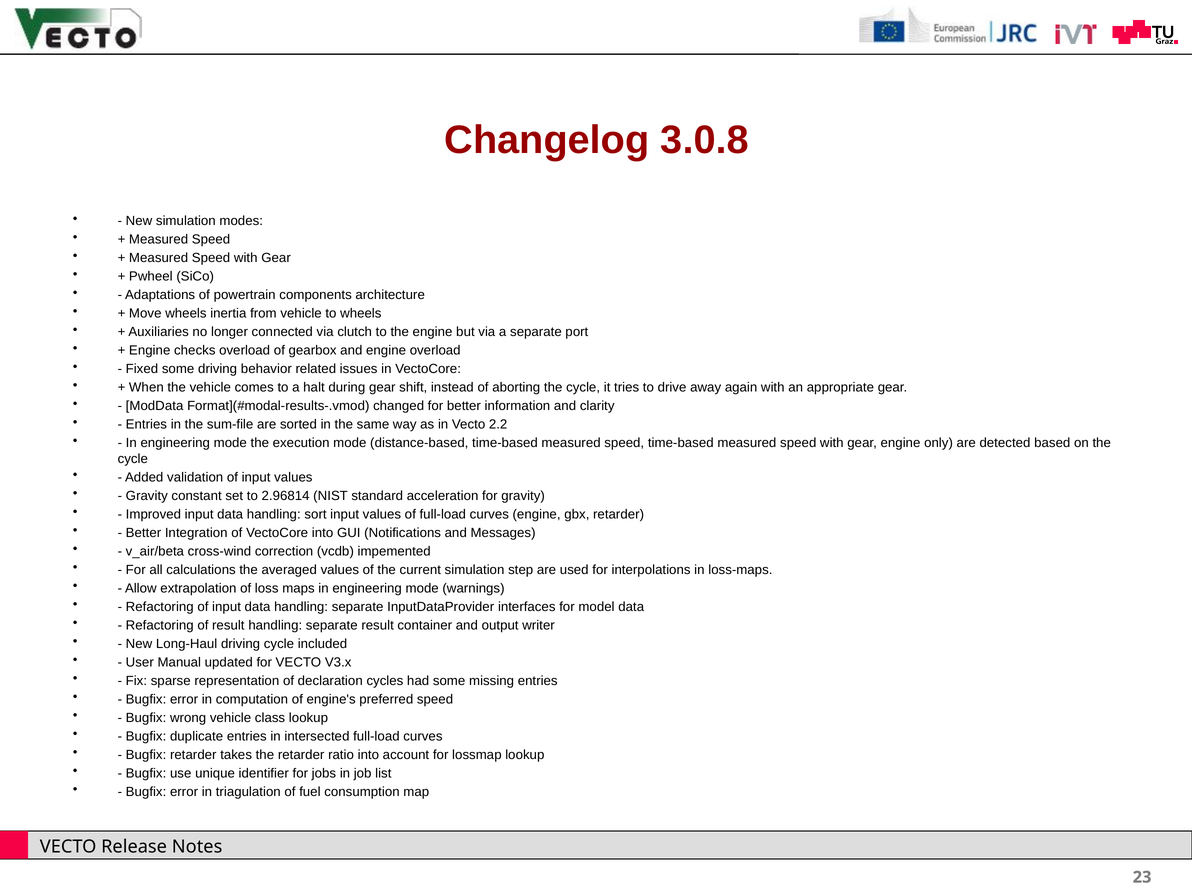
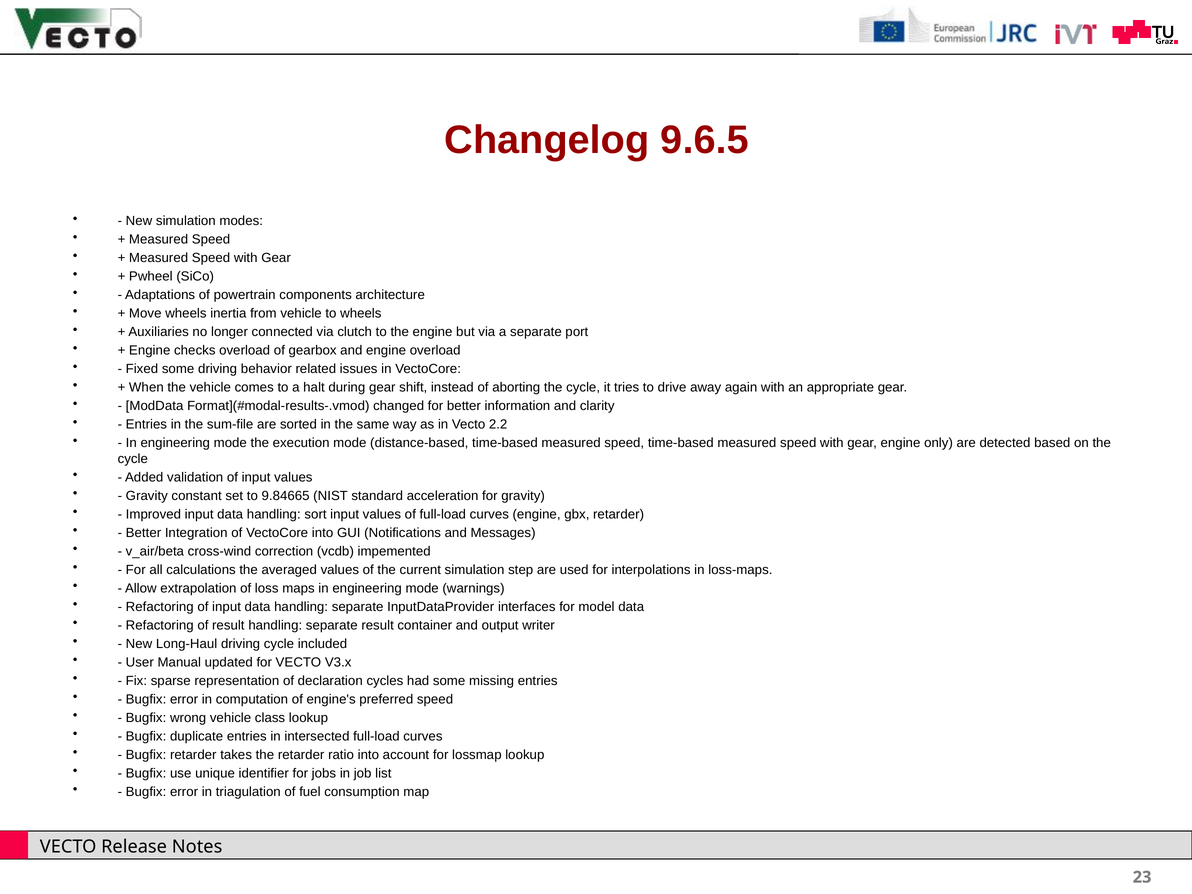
3.0.8: 3.0.8 -> 9.6.5
2.96814: 2.96814 -> 9.84665
